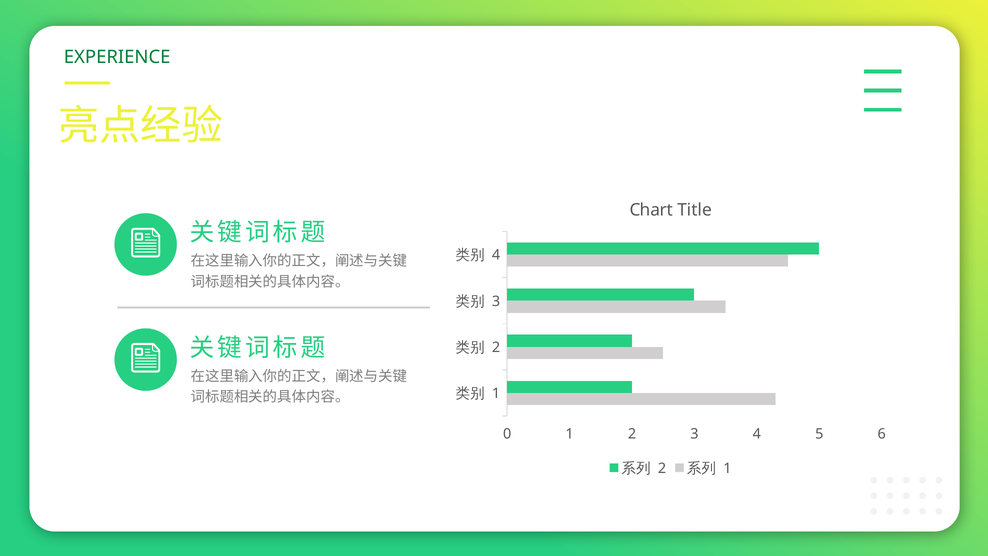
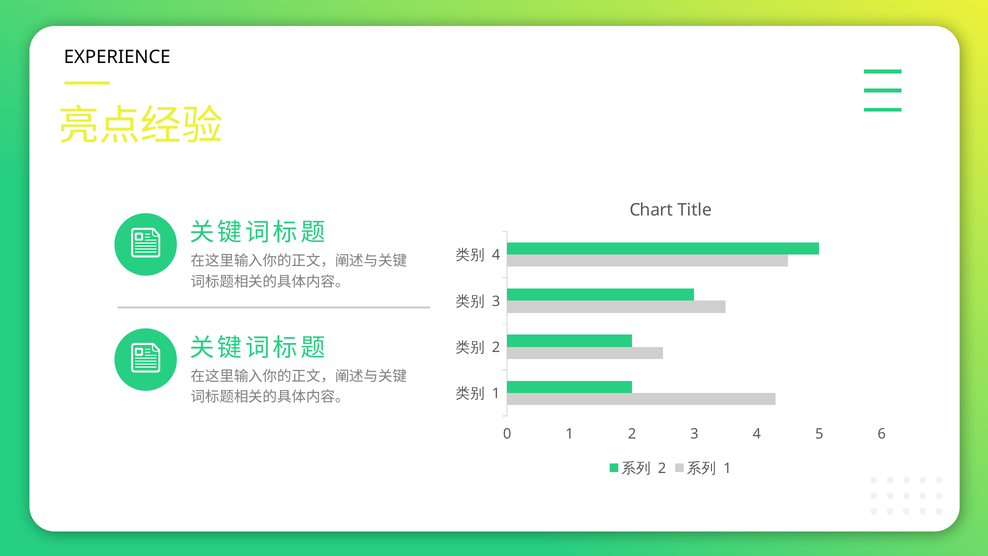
EXPERIENCE colour: green -> black
